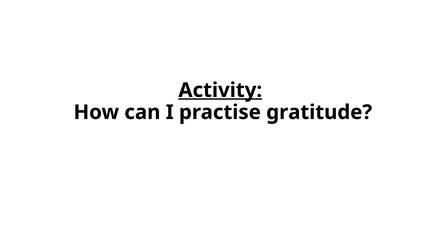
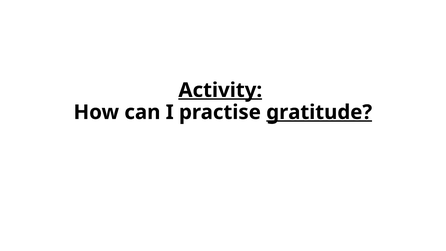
gratitude underline: none -> present
